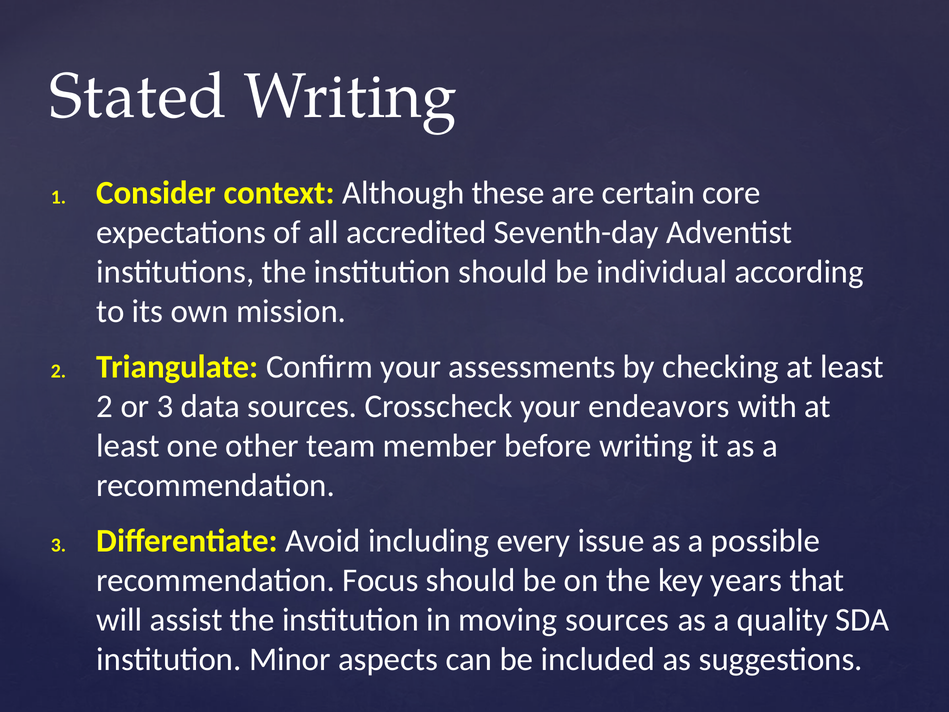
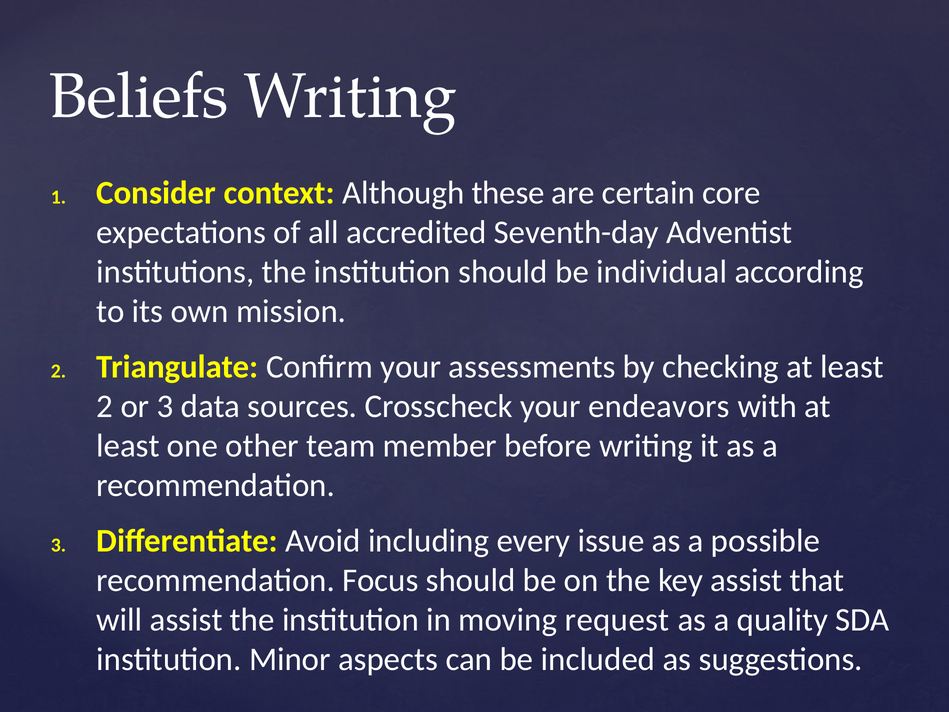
Stated: Stated -> Beliefs
key years: years -> assist
moving sources: sources -> request
